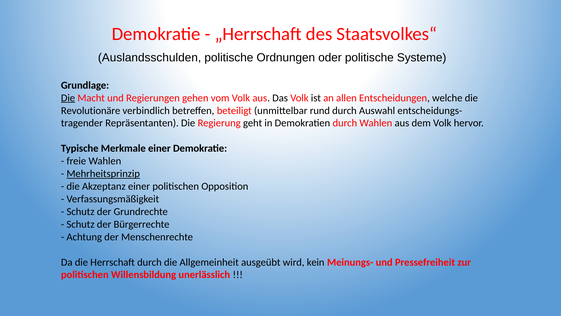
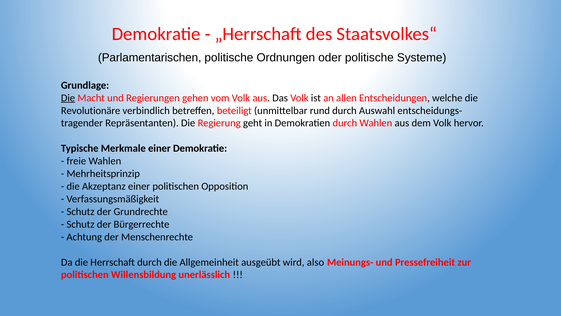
Auslandsschulden: Auslandsschulden -> Parlamentarischen
Mehrheitsprinzip underline: present -> none
kein: kein -> also
